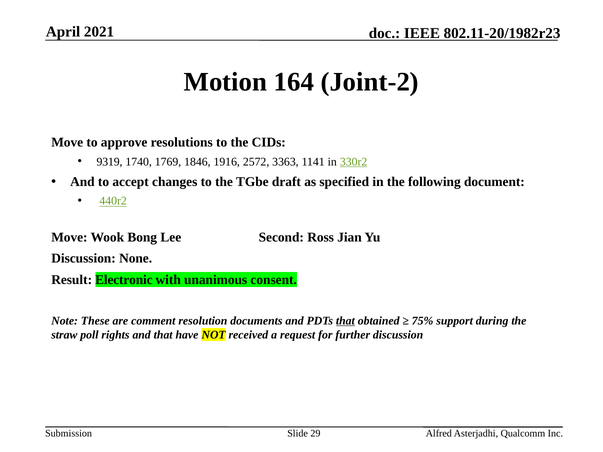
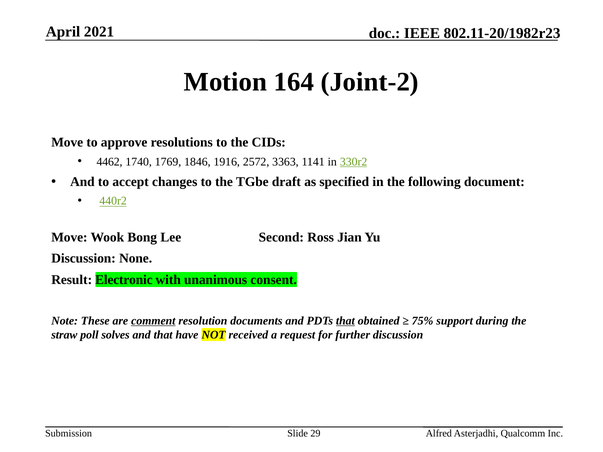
9319: 9319 -> 4462
comment underline: none -> present
rights: rights -> solves
